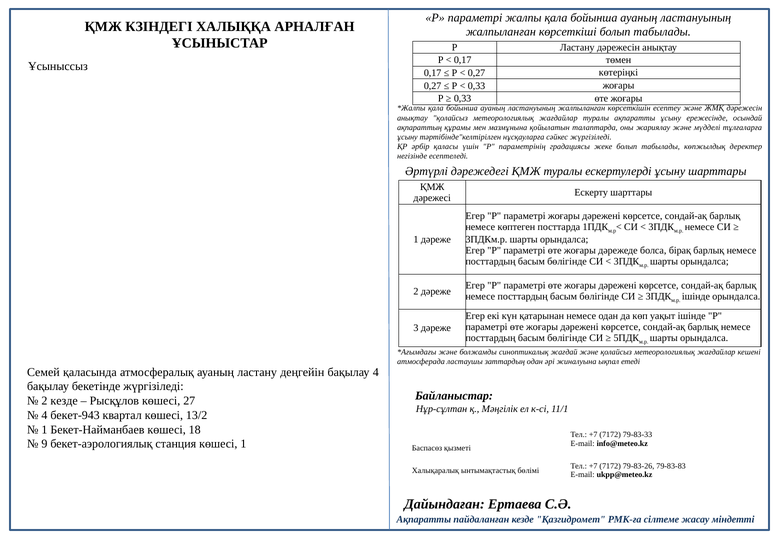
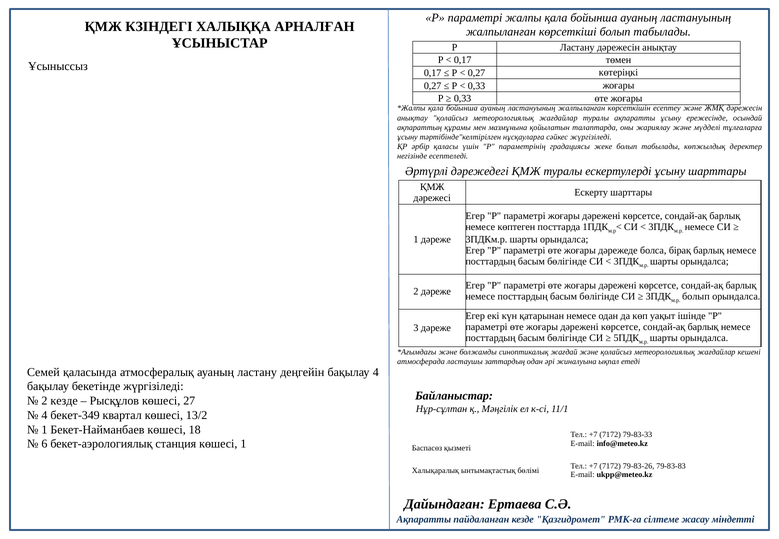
ішінде at (696, 297): ішінде -> болып
бекет-943: бекет-943 -> бекет-349
9: 9 -> 6
